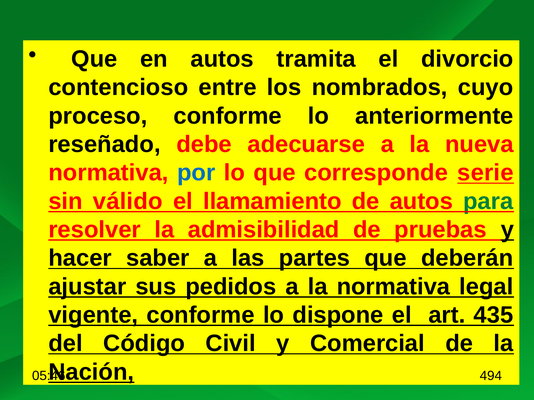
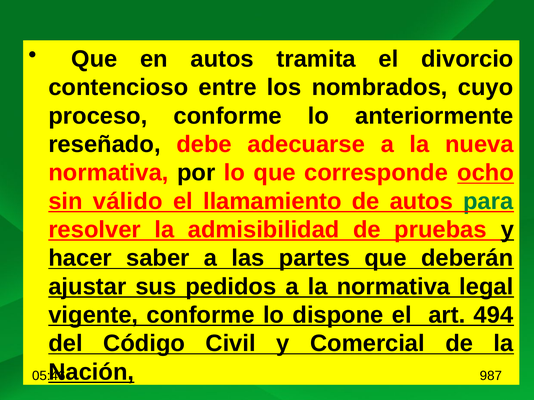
por colour: blue -> black
serie: serie -> ocho
435: 435 -> 494
494: 494 -> 987
